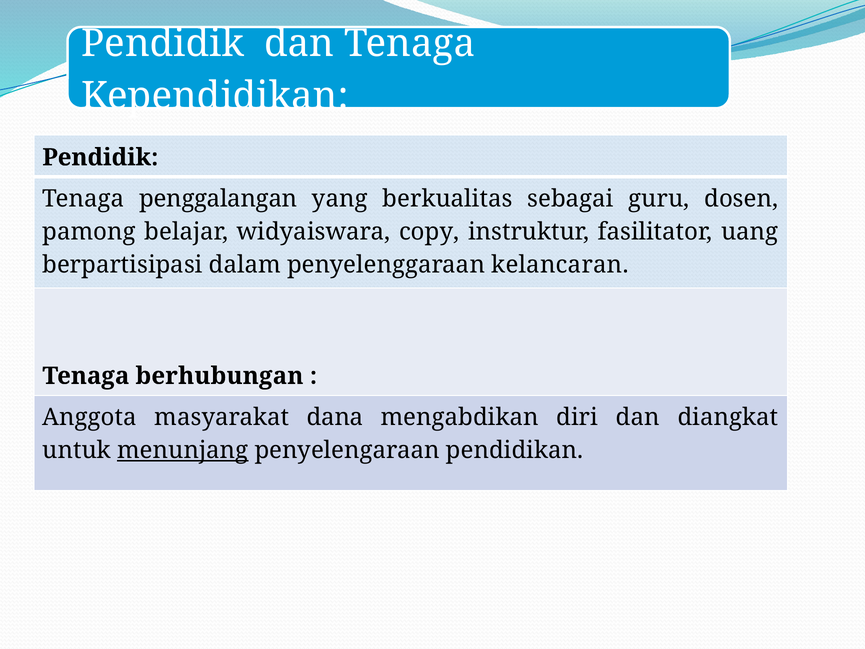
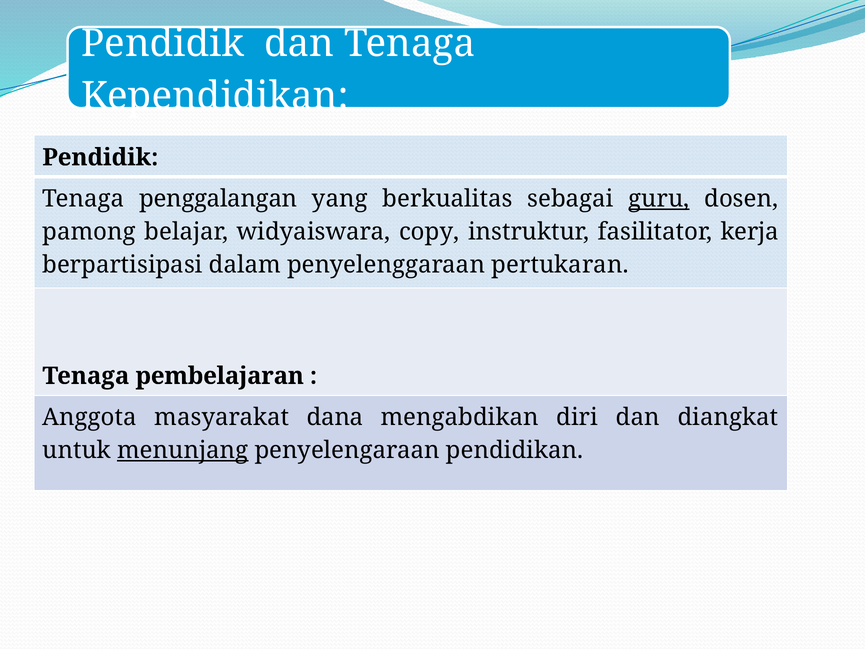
guru underline: none -> present
uang: uang -> kerja
kelancaran: kelancaran -> pertukaran
berhubungan: berhubungan -> pembelajaran
